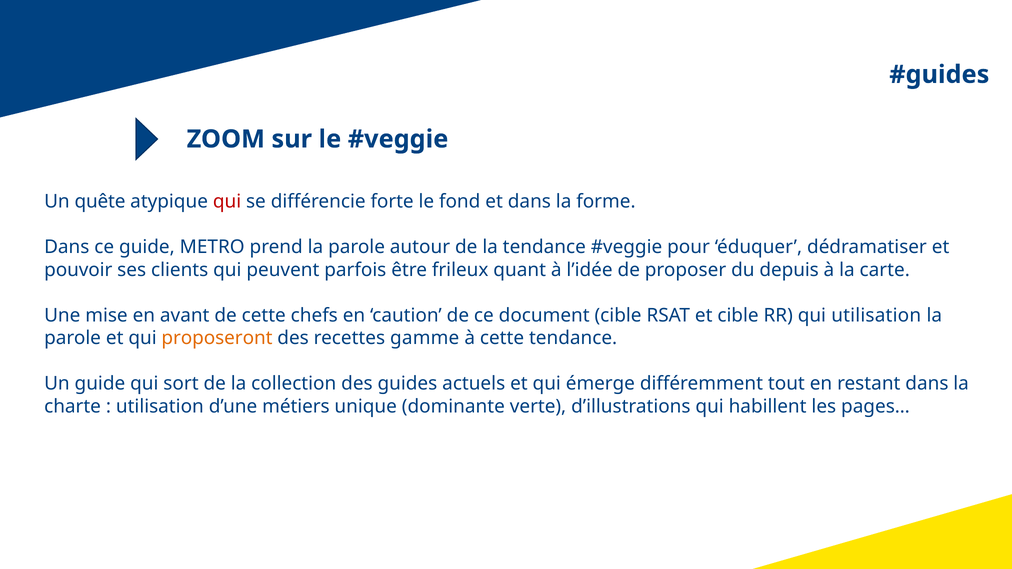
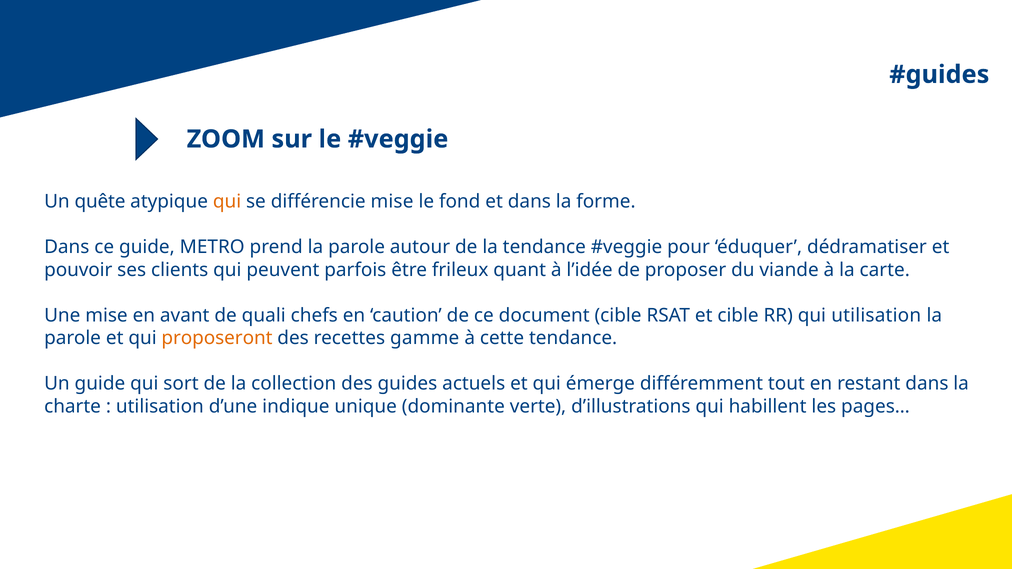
qui at (227, 202) colour: red -> orange
différencie forte: forte -> mise
depuis: depuis -> viande
de cette: cette -> quali
métiers: métiers -> indique
